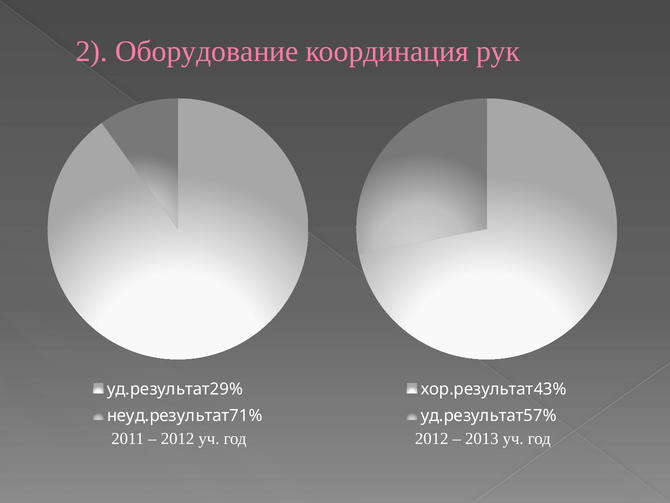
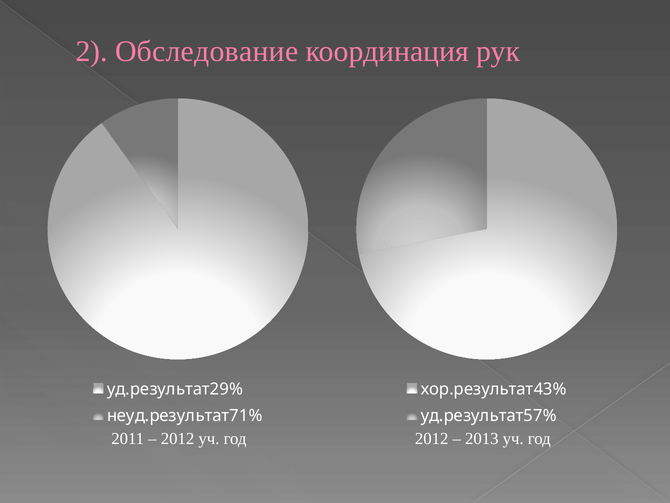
Оборудование: Оборудование -> Обследование
